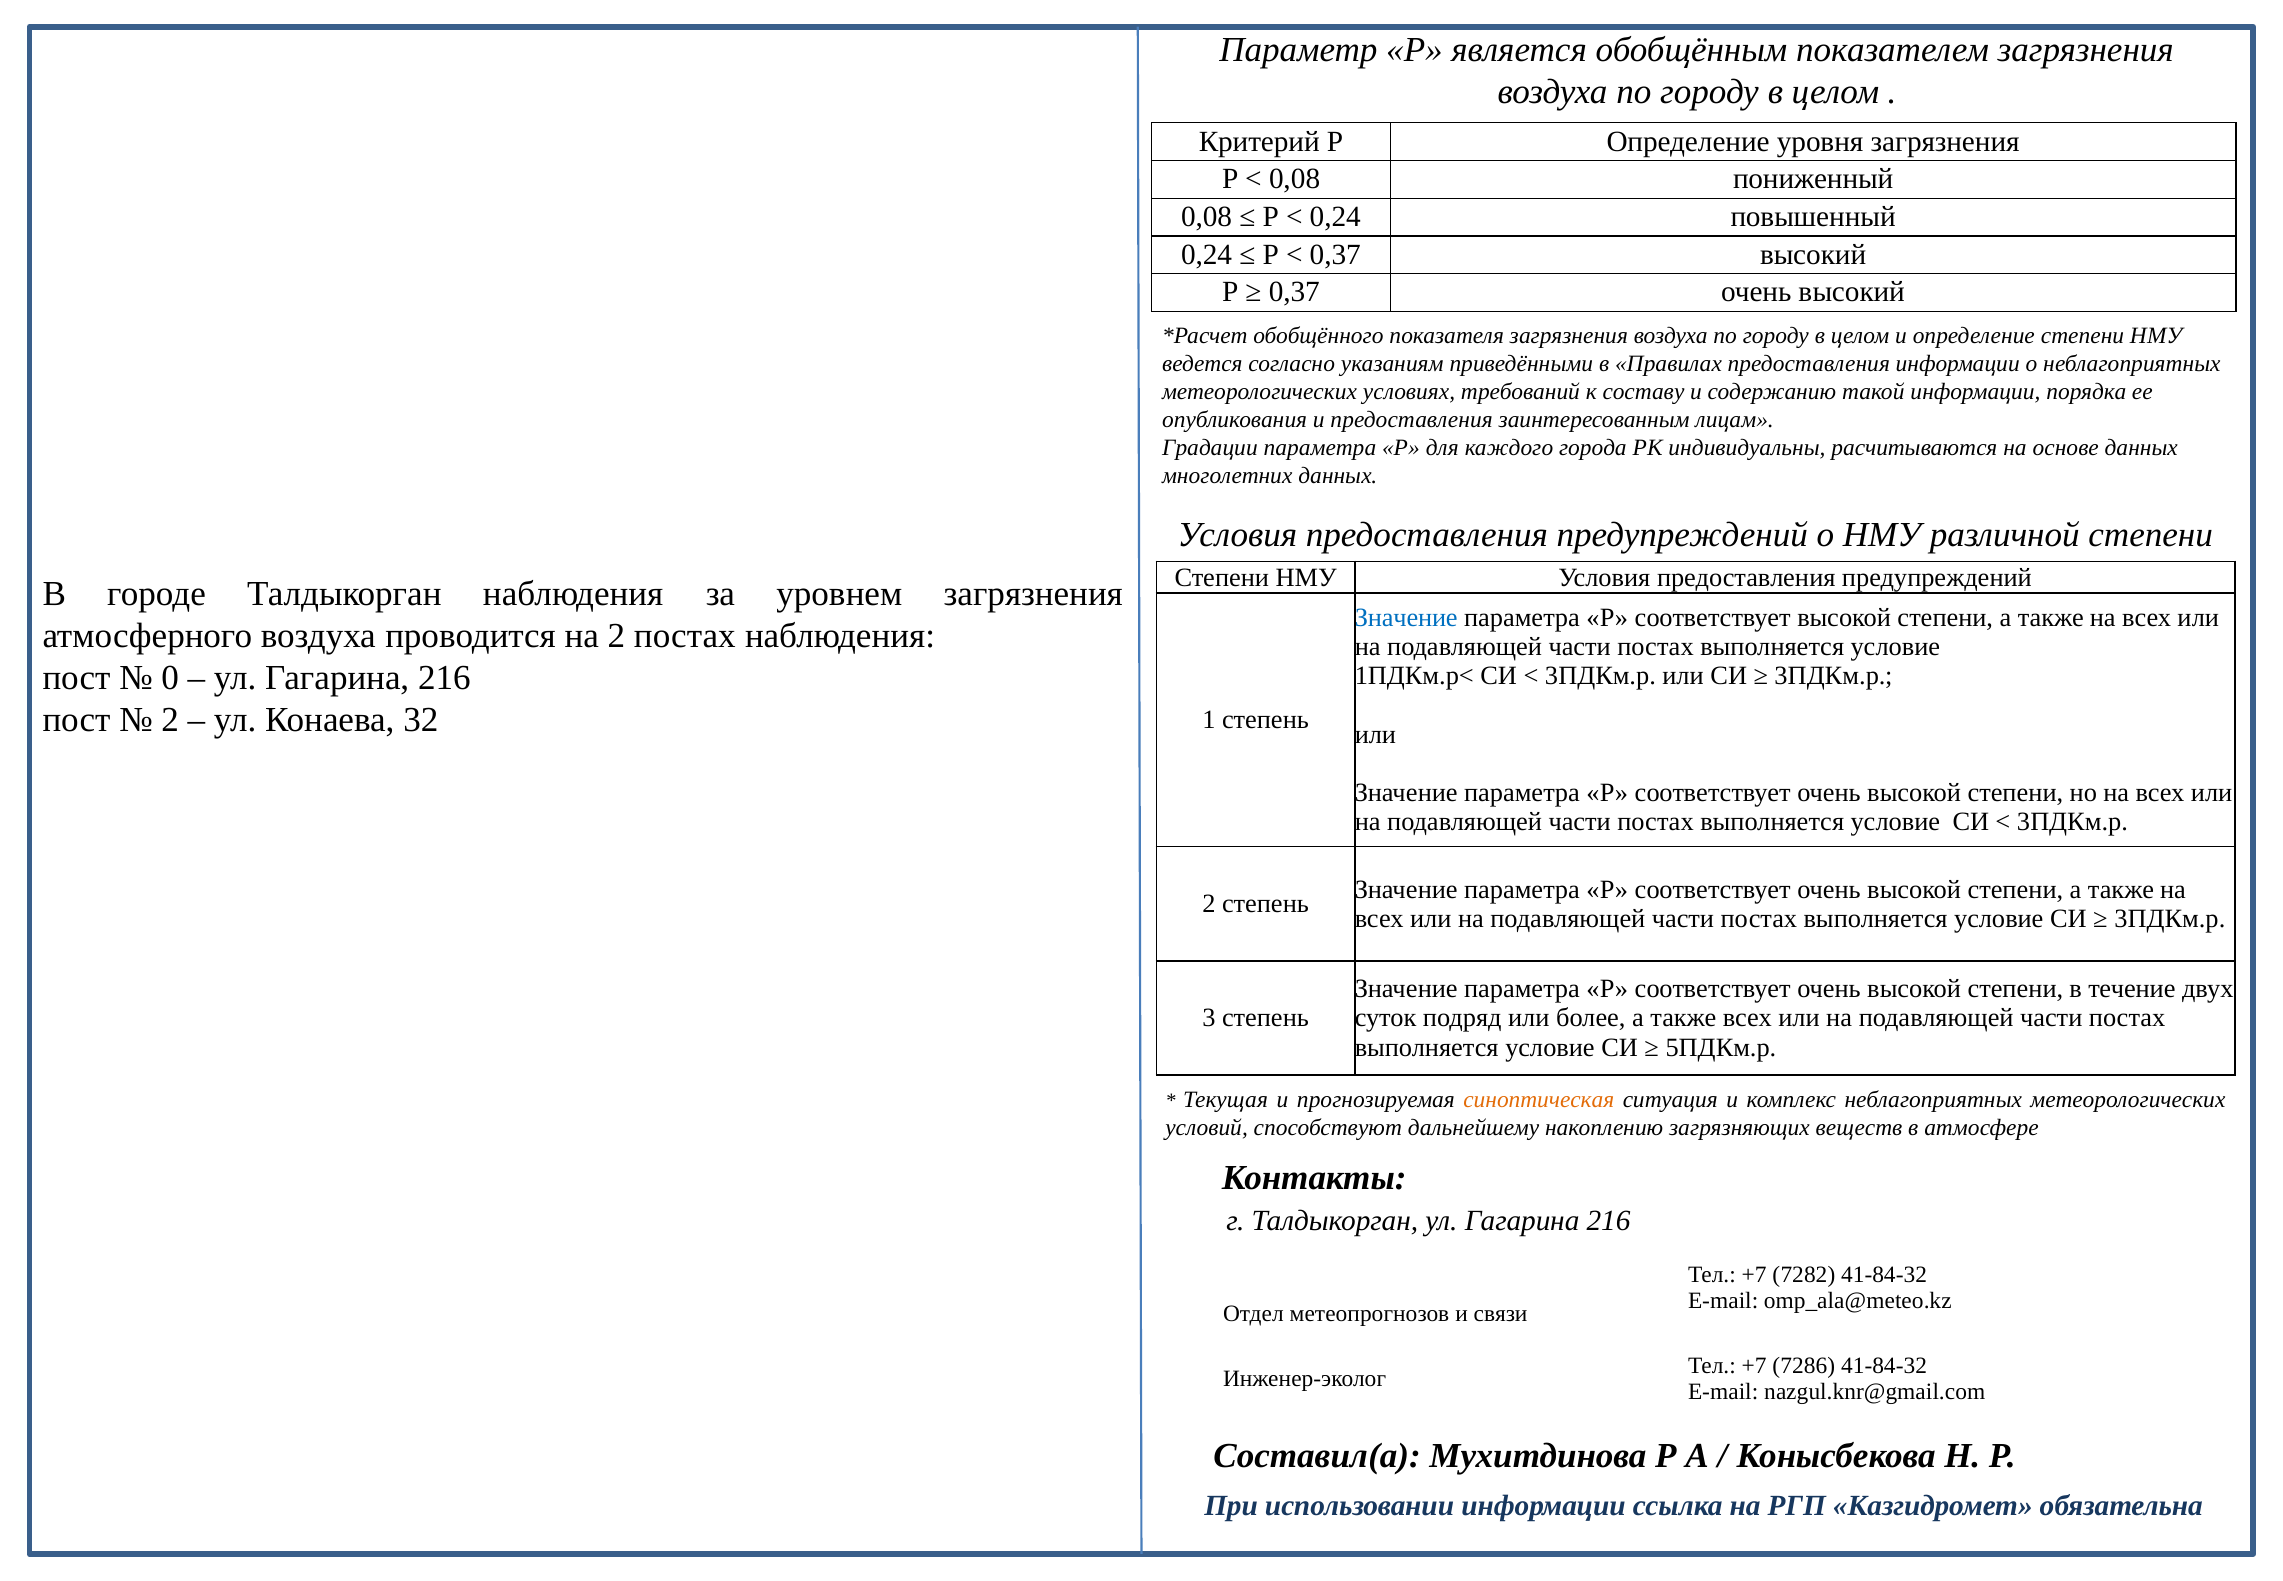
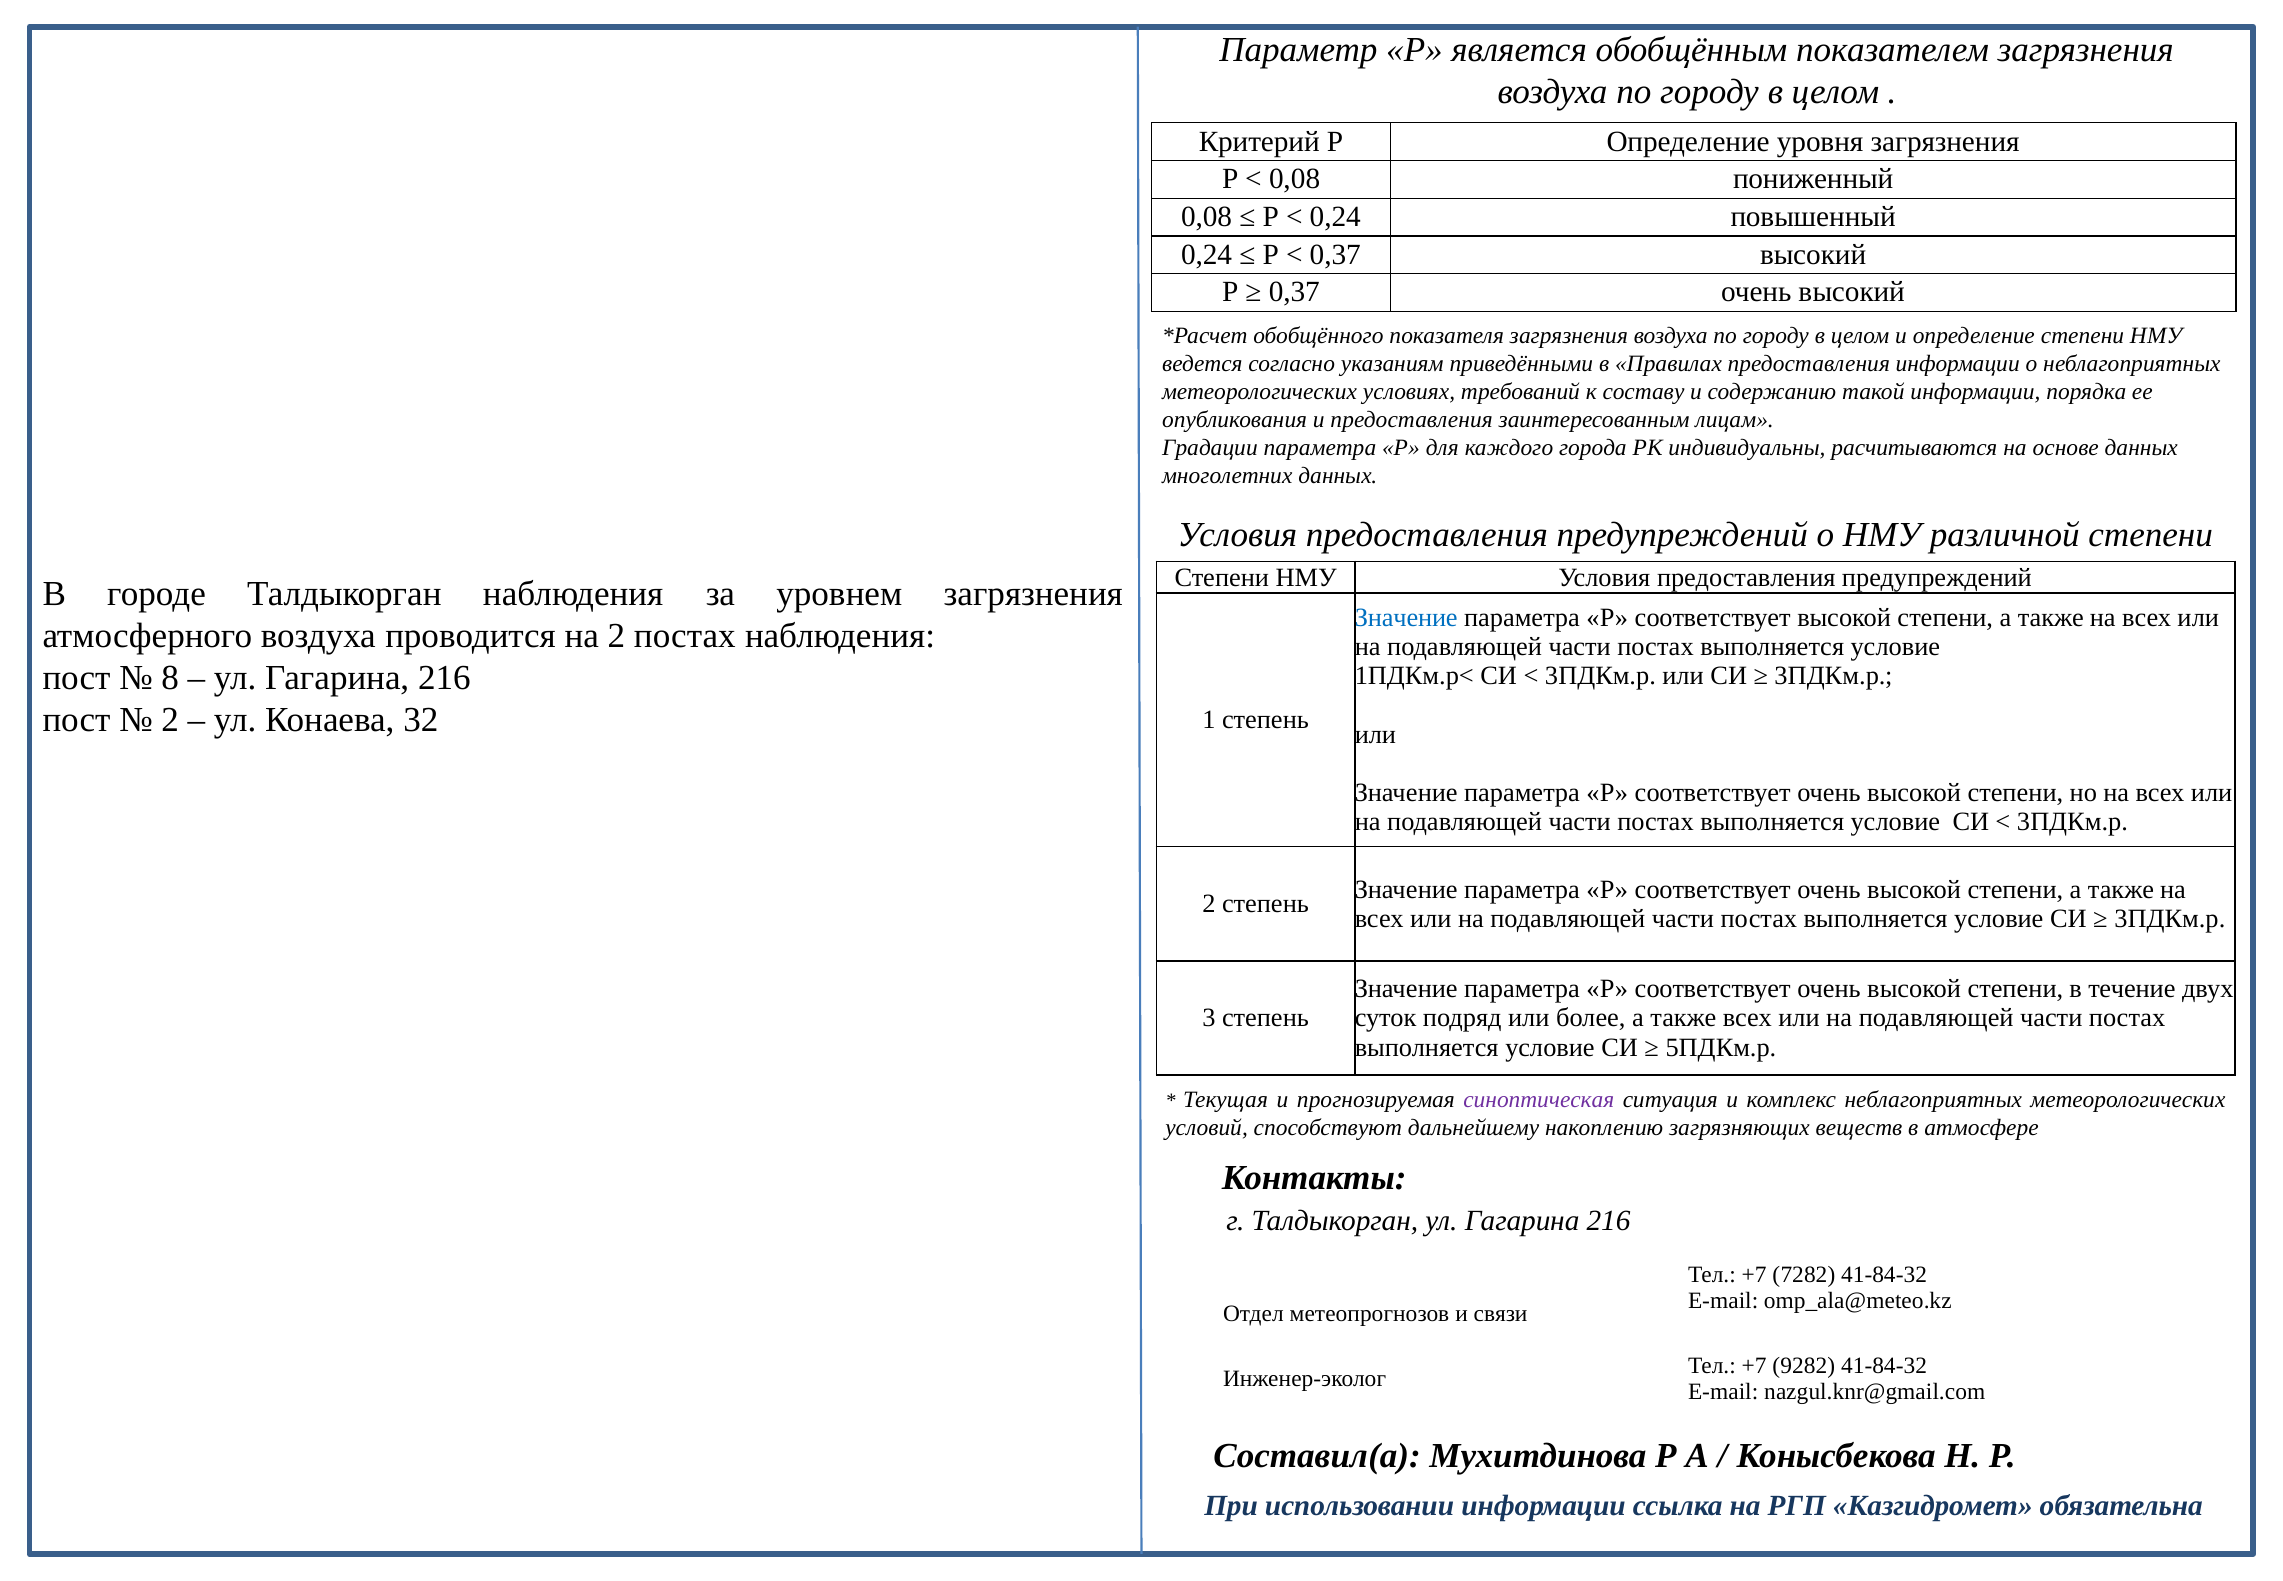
0: 0 -> 8
синоптическая colour: orange -> purple
7286: 7286 -> 9282
